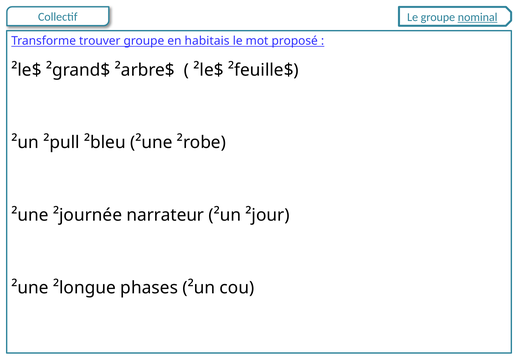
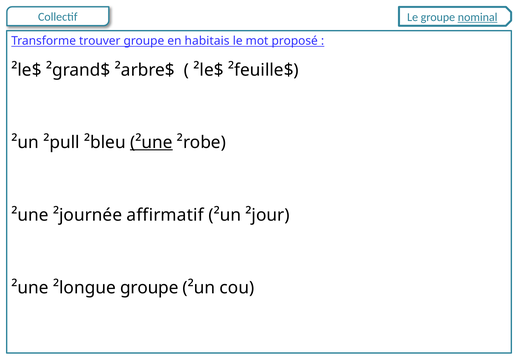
²une at (151, 142) underline: none -> present
narrateur: narrateur -> affirmatif
²longue phases: phases -> groupe
